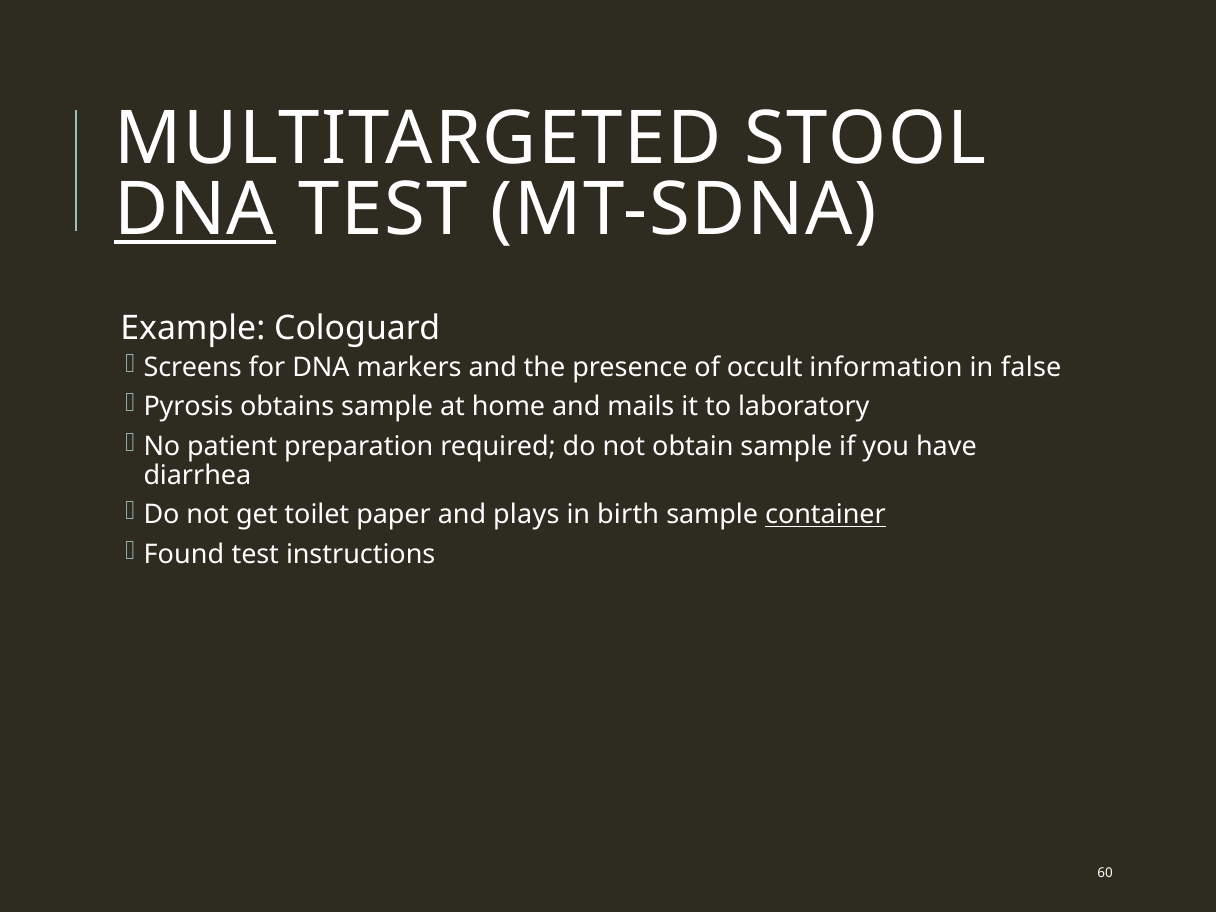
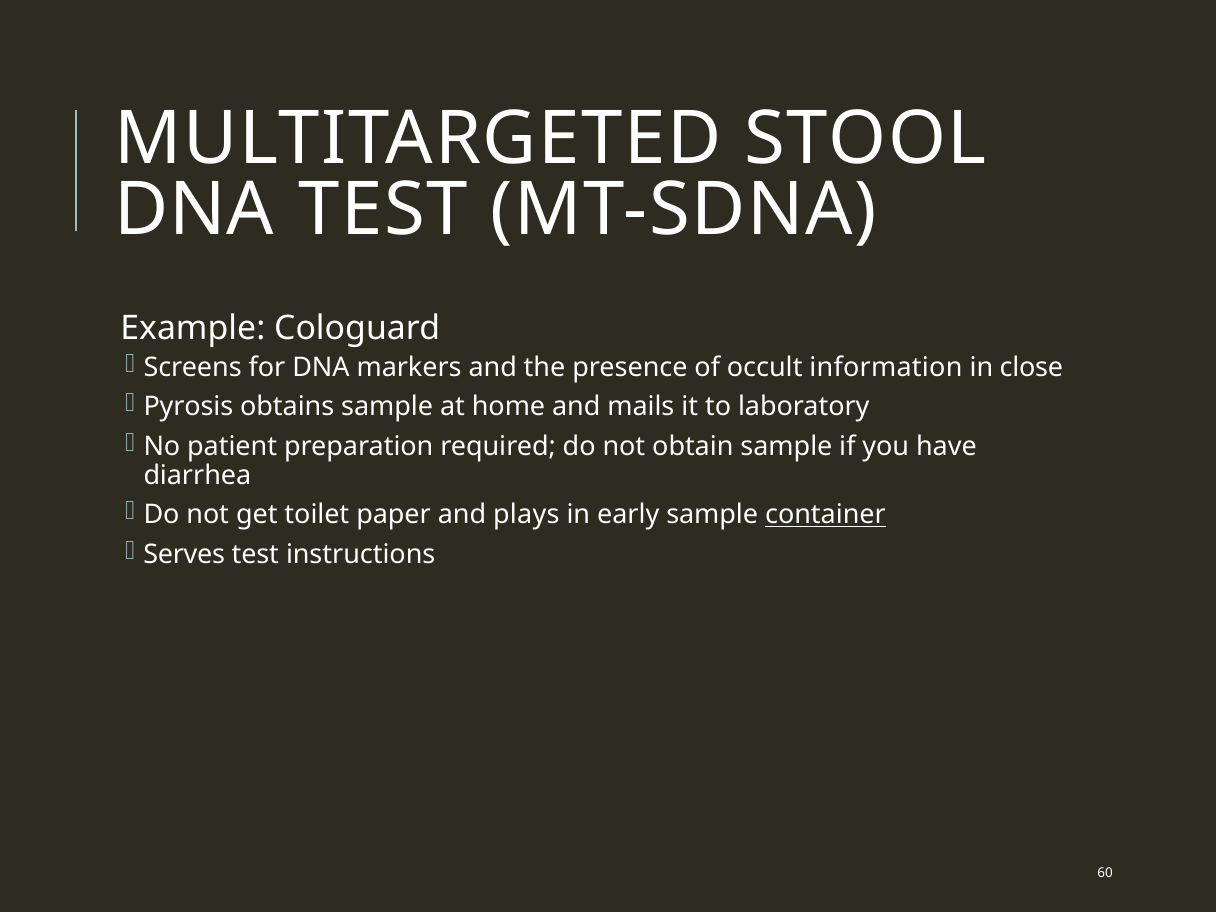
DNA at (195, 210) underline: present -> none
false: false -> close
birth: birth -> early
Found: Found -> Serves
